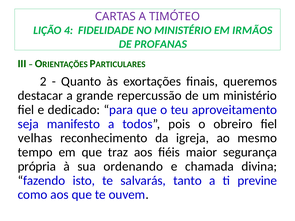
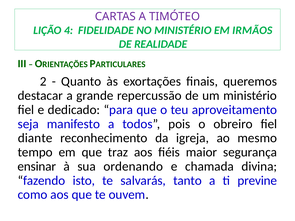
PROFANAS: PROFANAS -> REALIDADE
velhas: velhas -> diante
própria: própria -> ensinar
